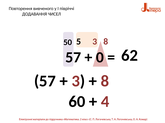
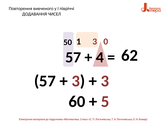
3 8: 8 -> 0
5: 5 -> 1
0: 0 -> 4
8 at (105, 81): 8 -> 3
4: 4 -> 5
